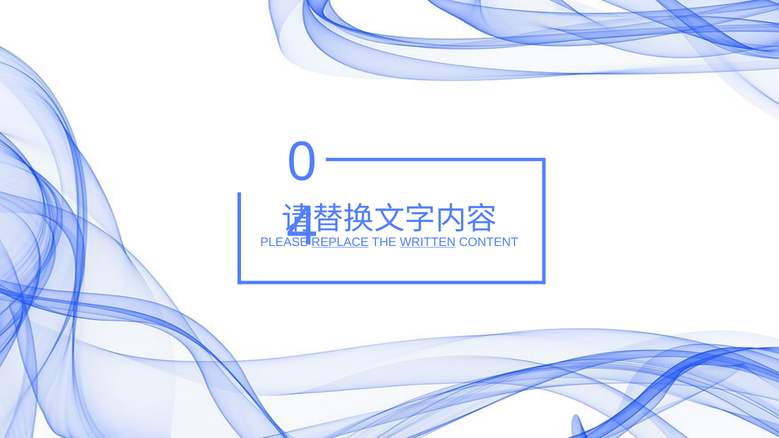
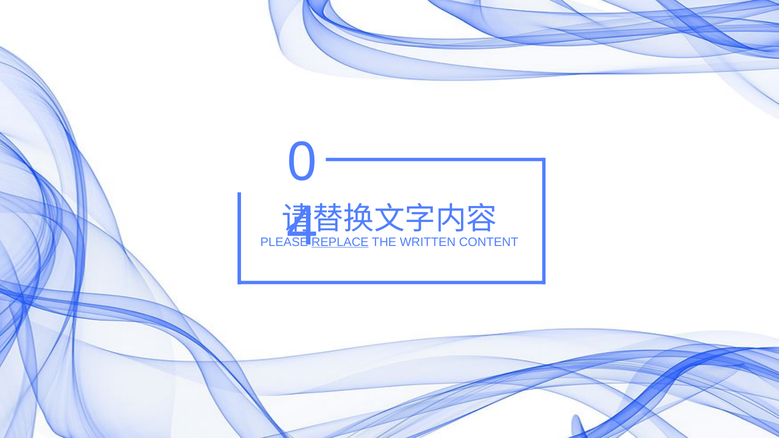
WRITTEN underline: present -> none
